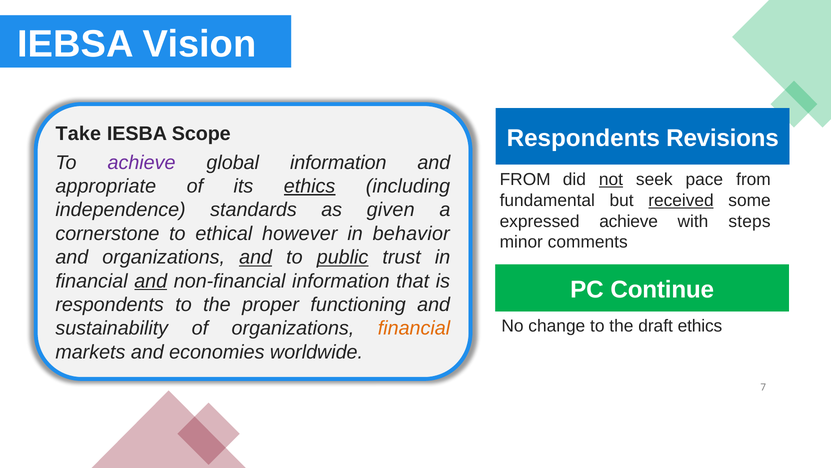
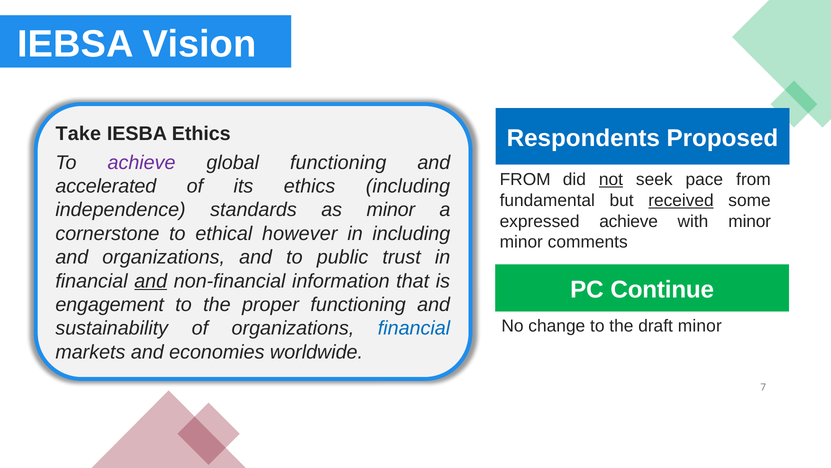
IESBA Scope: Scope -> Ethics
Revisions: Revisions -> Proposed
global information: information -> functioning
appropriate: appropriate -> accelerated
ethics at (310, 186) underline: present -> none
as given: given -> minor
with steps: steps -> minor
in behavior: behavior -> including
and at (256, 257) underline: present -> none
public underline: present -> none
respondents at (110, 304): respondents -> engagement
draft ethics: ethics -> minor
financial at (414, 328) colour: orange -> blue
